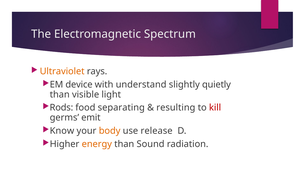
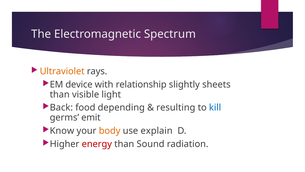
understand: understand -> relationship
quietly: quietly -> sheets
Rods: Rods -> Back
separating: separating -> depending
kill colour: red -> blue
release: release -> explain
energy colour: orange -> red
